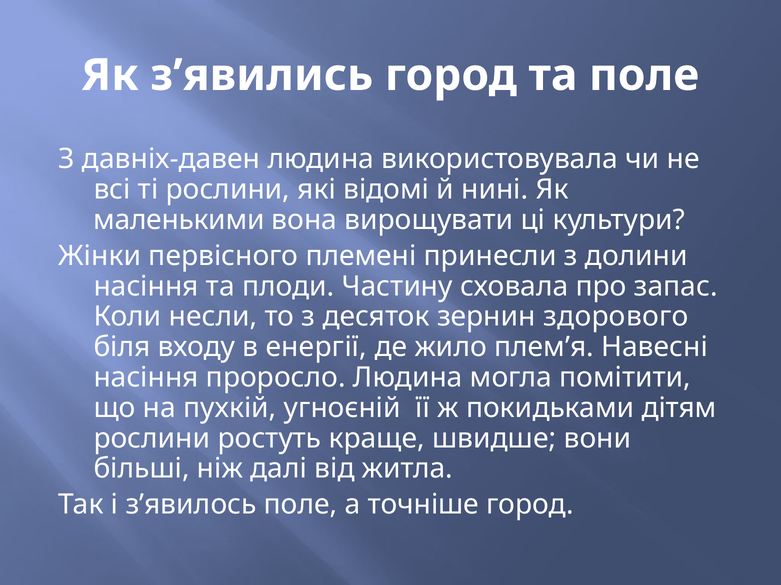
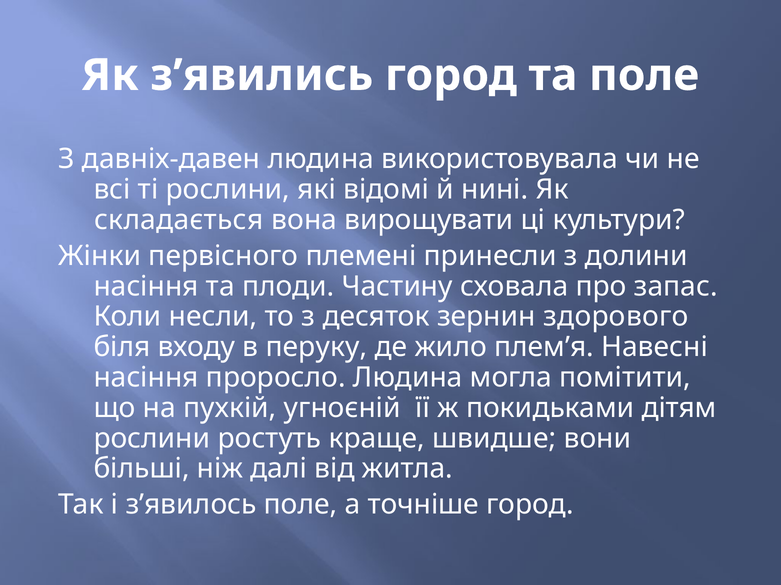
маленькими: маленькими -> складається
енергії: енергії -> перуку
